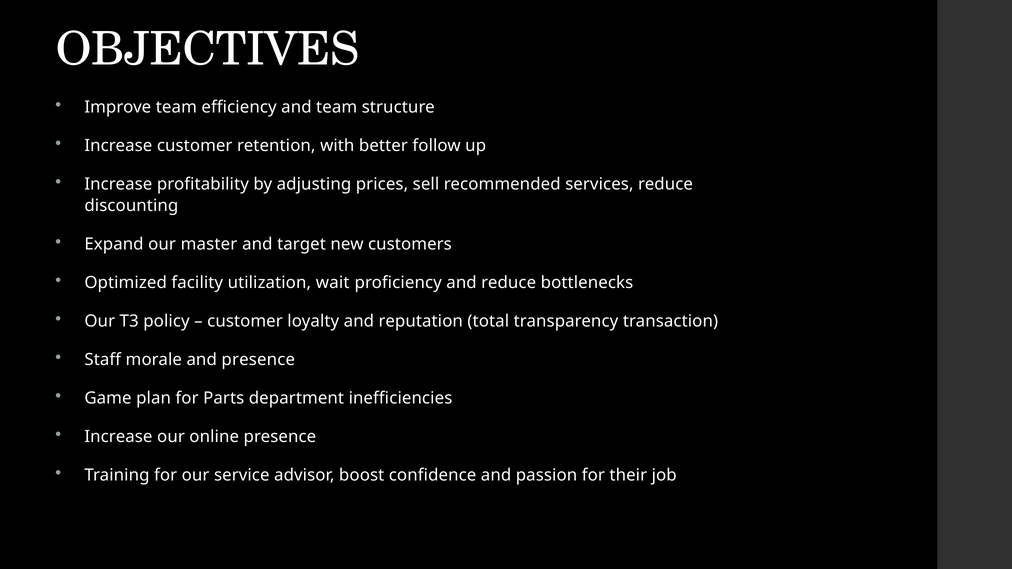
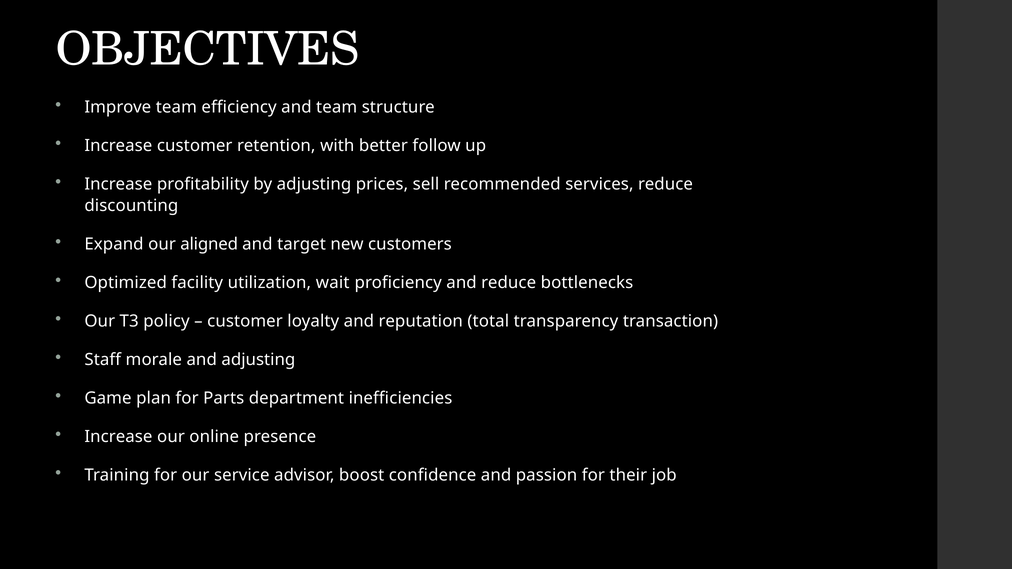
master: master -> aligned
and presence: presence -> adjusting
